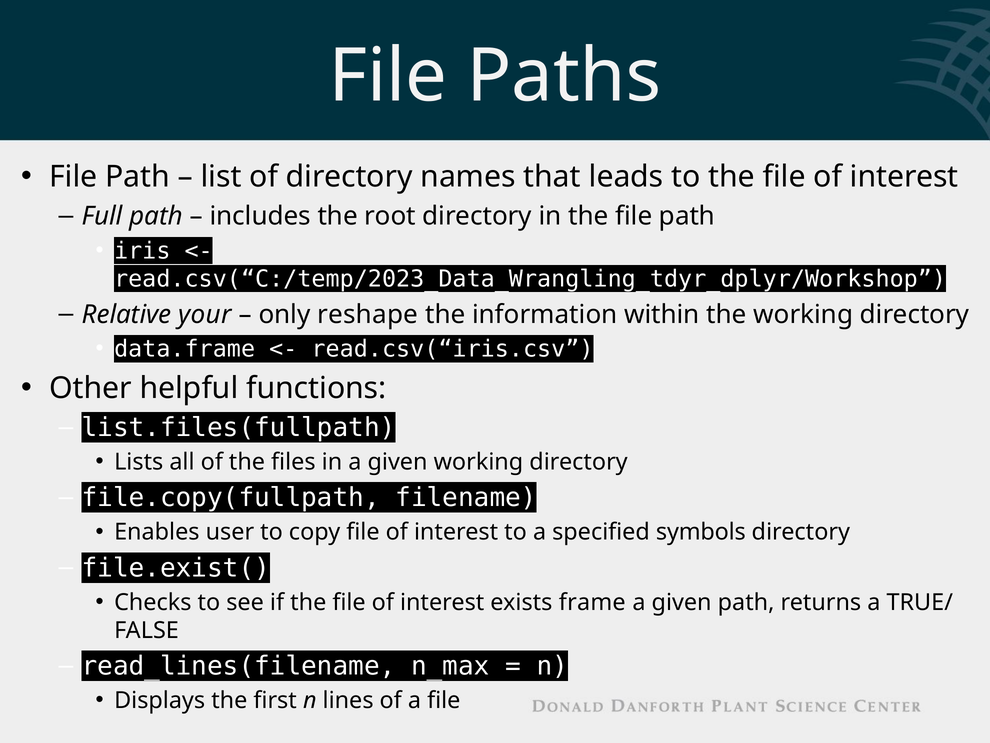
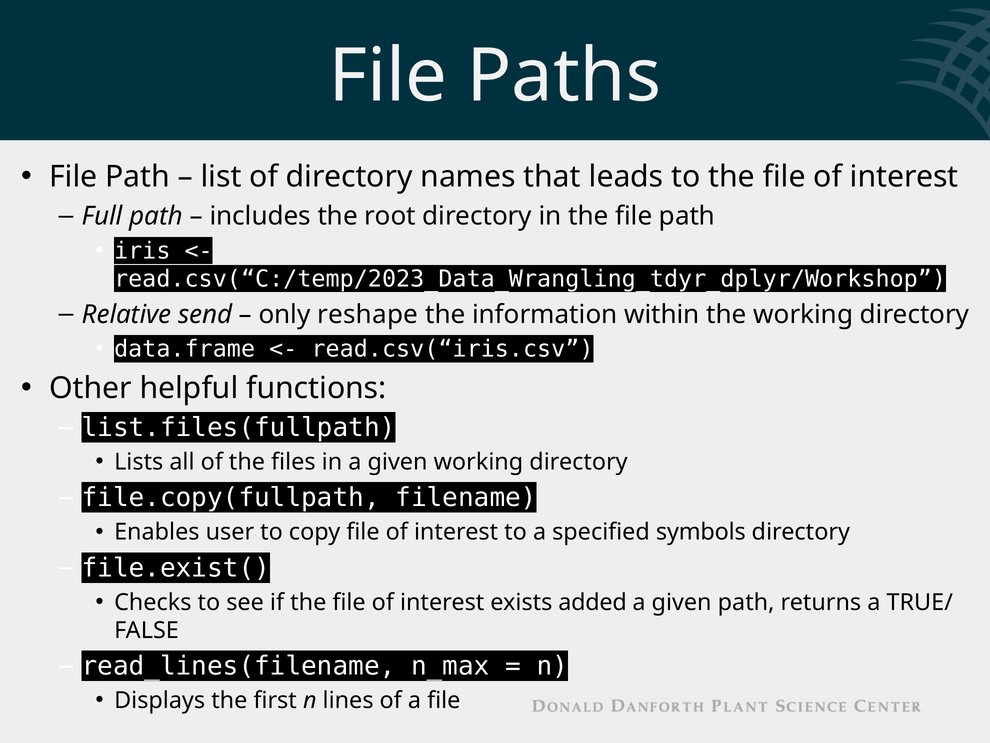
your: your -> send
frame: frame -> added
